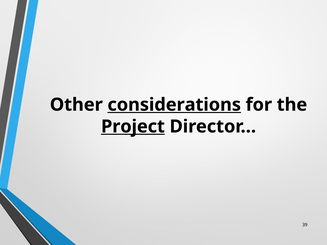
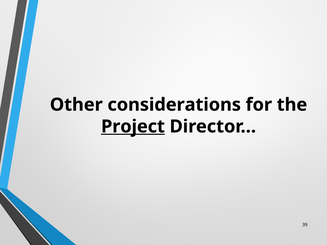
considerations underline: present -> none
